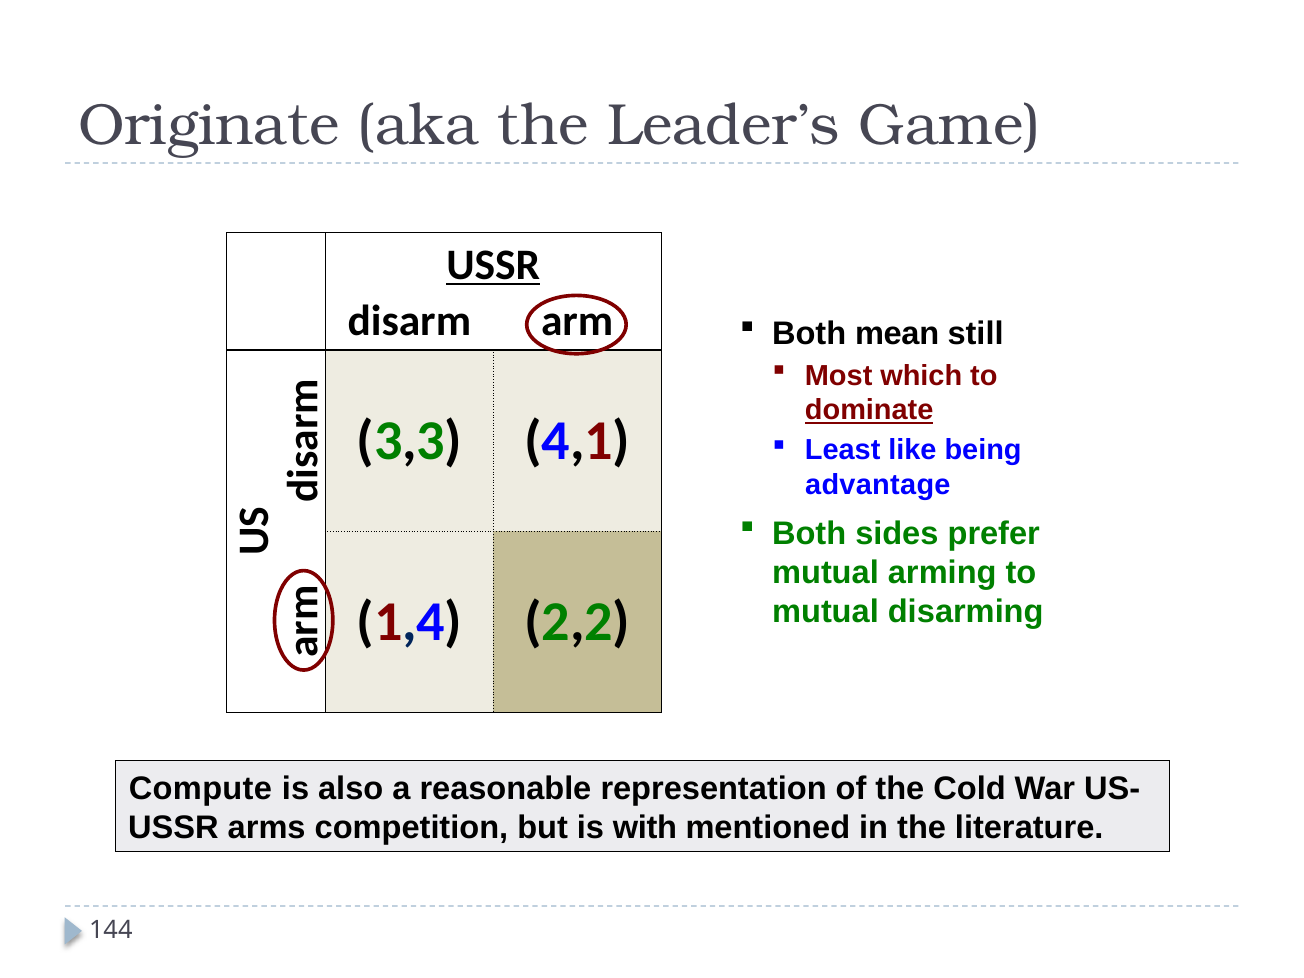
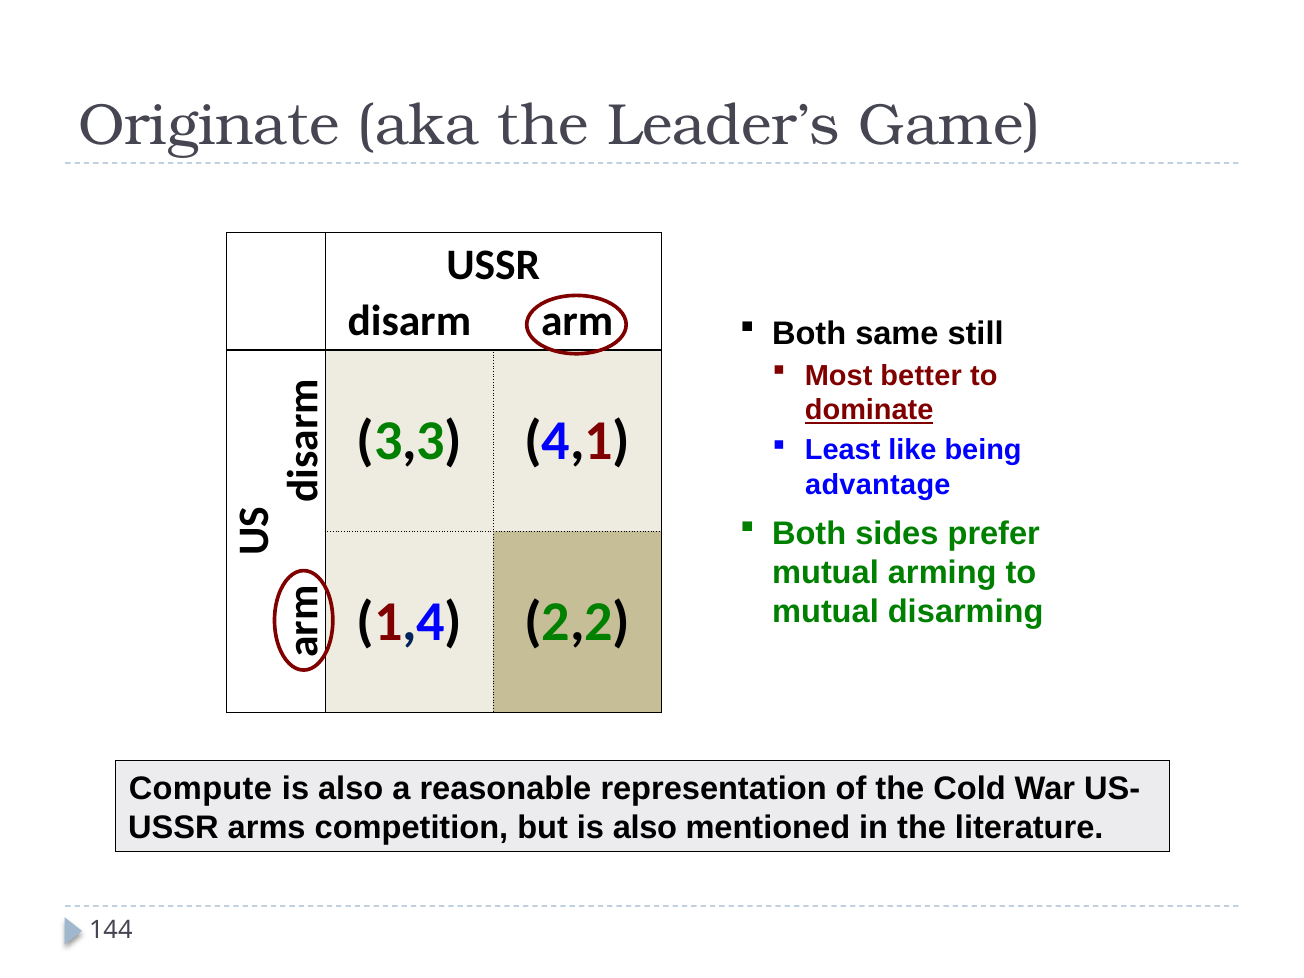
USSR at (493, 265) underline: present -> none
mean: mean -> same
which: which -> better
but is with: with -> also
